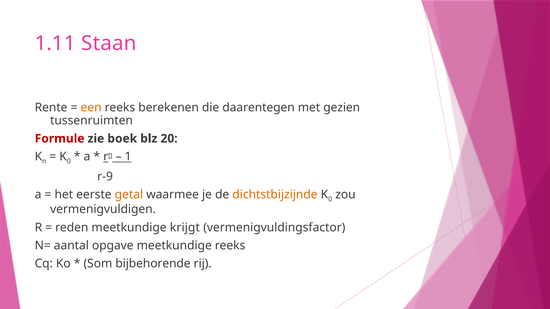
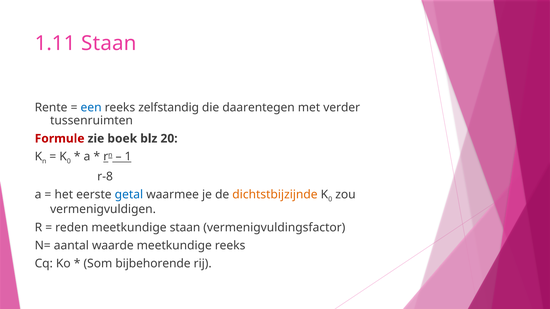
een colour: orange -> blue
berekenen: berekenen -> zelfstandig
gezien: gezien -> verder
r-9: r-9 -> r-8
getal colour: orange -> blue
meetkundige krijgt: krijgt -> staan
opgave: opgave -> waarde
